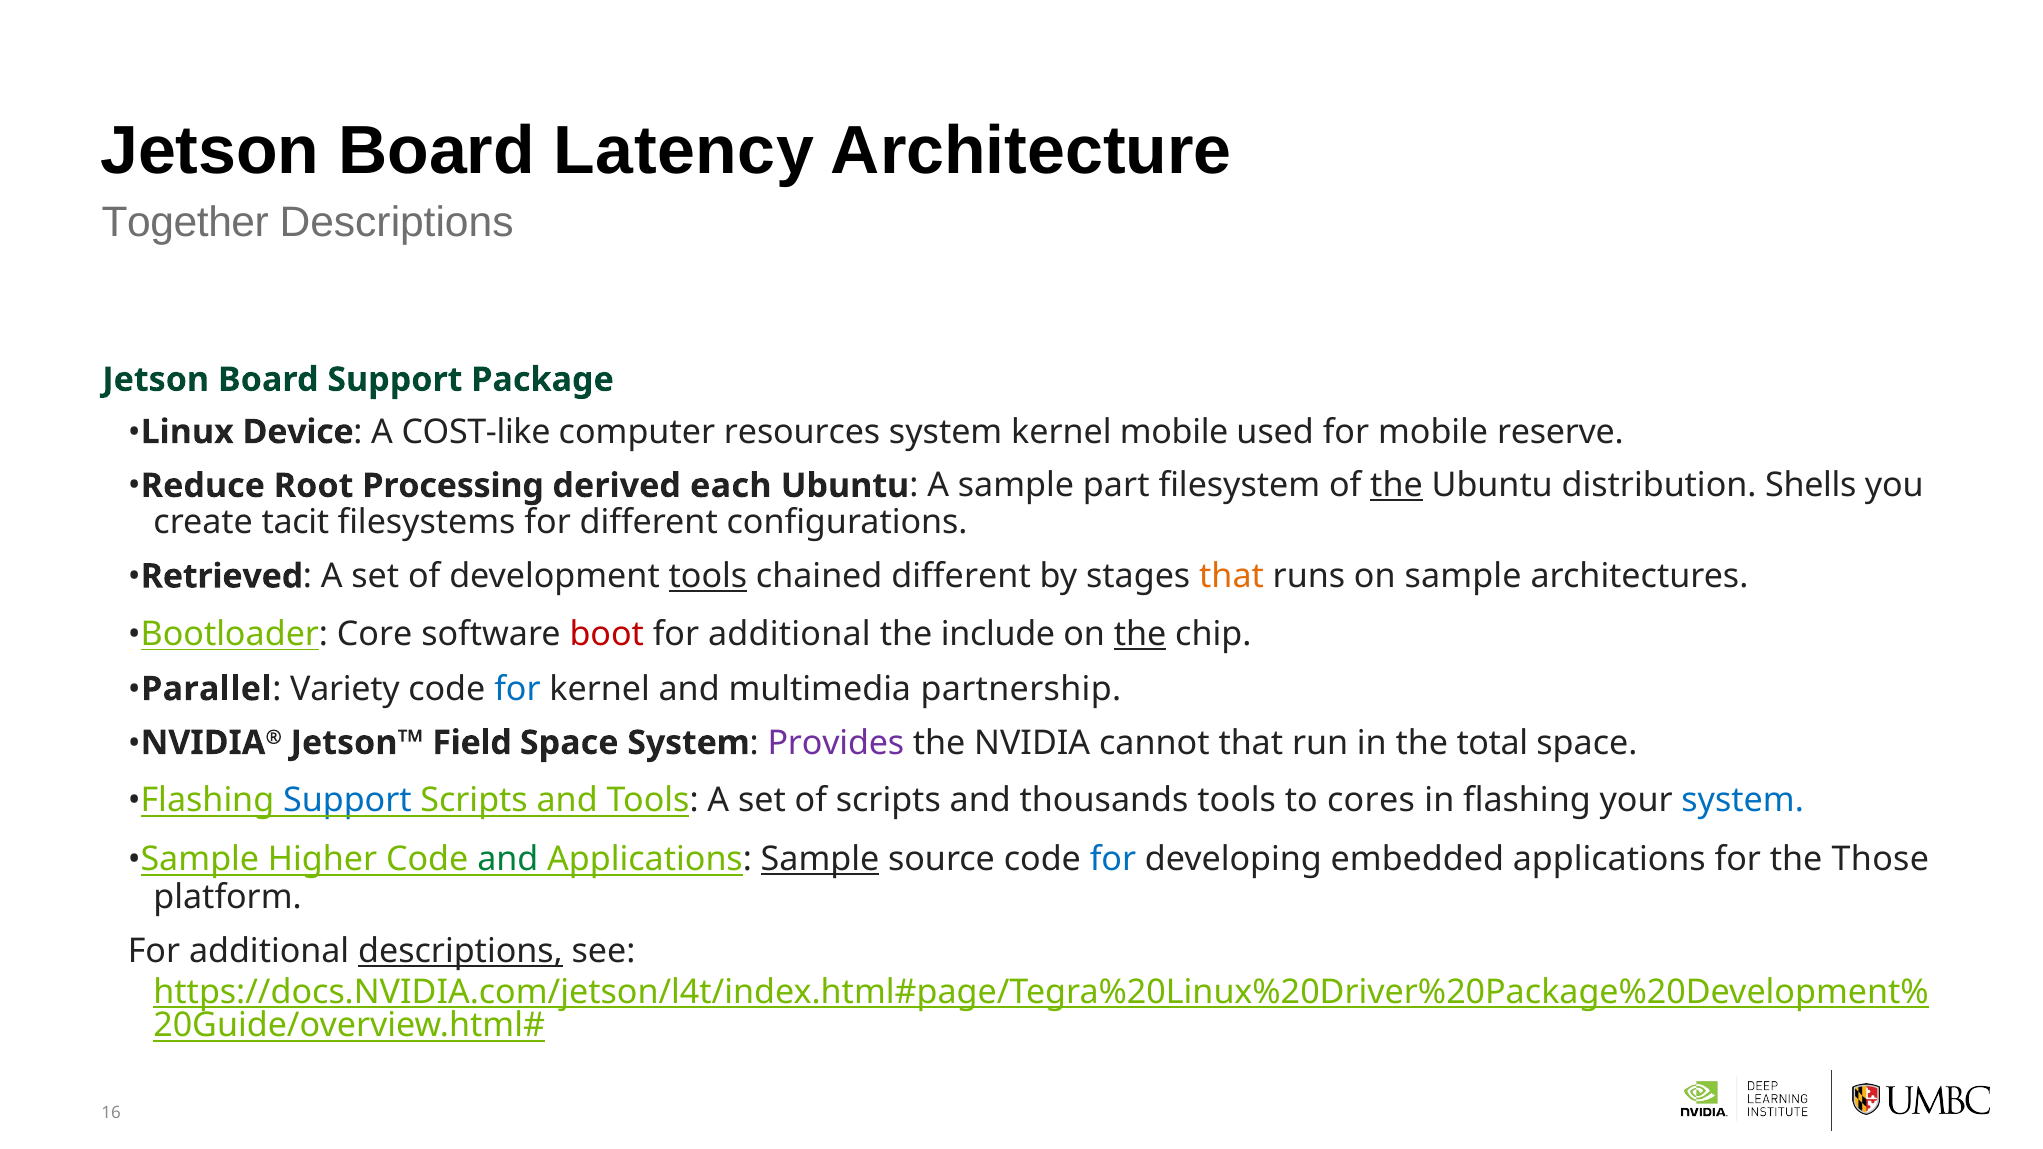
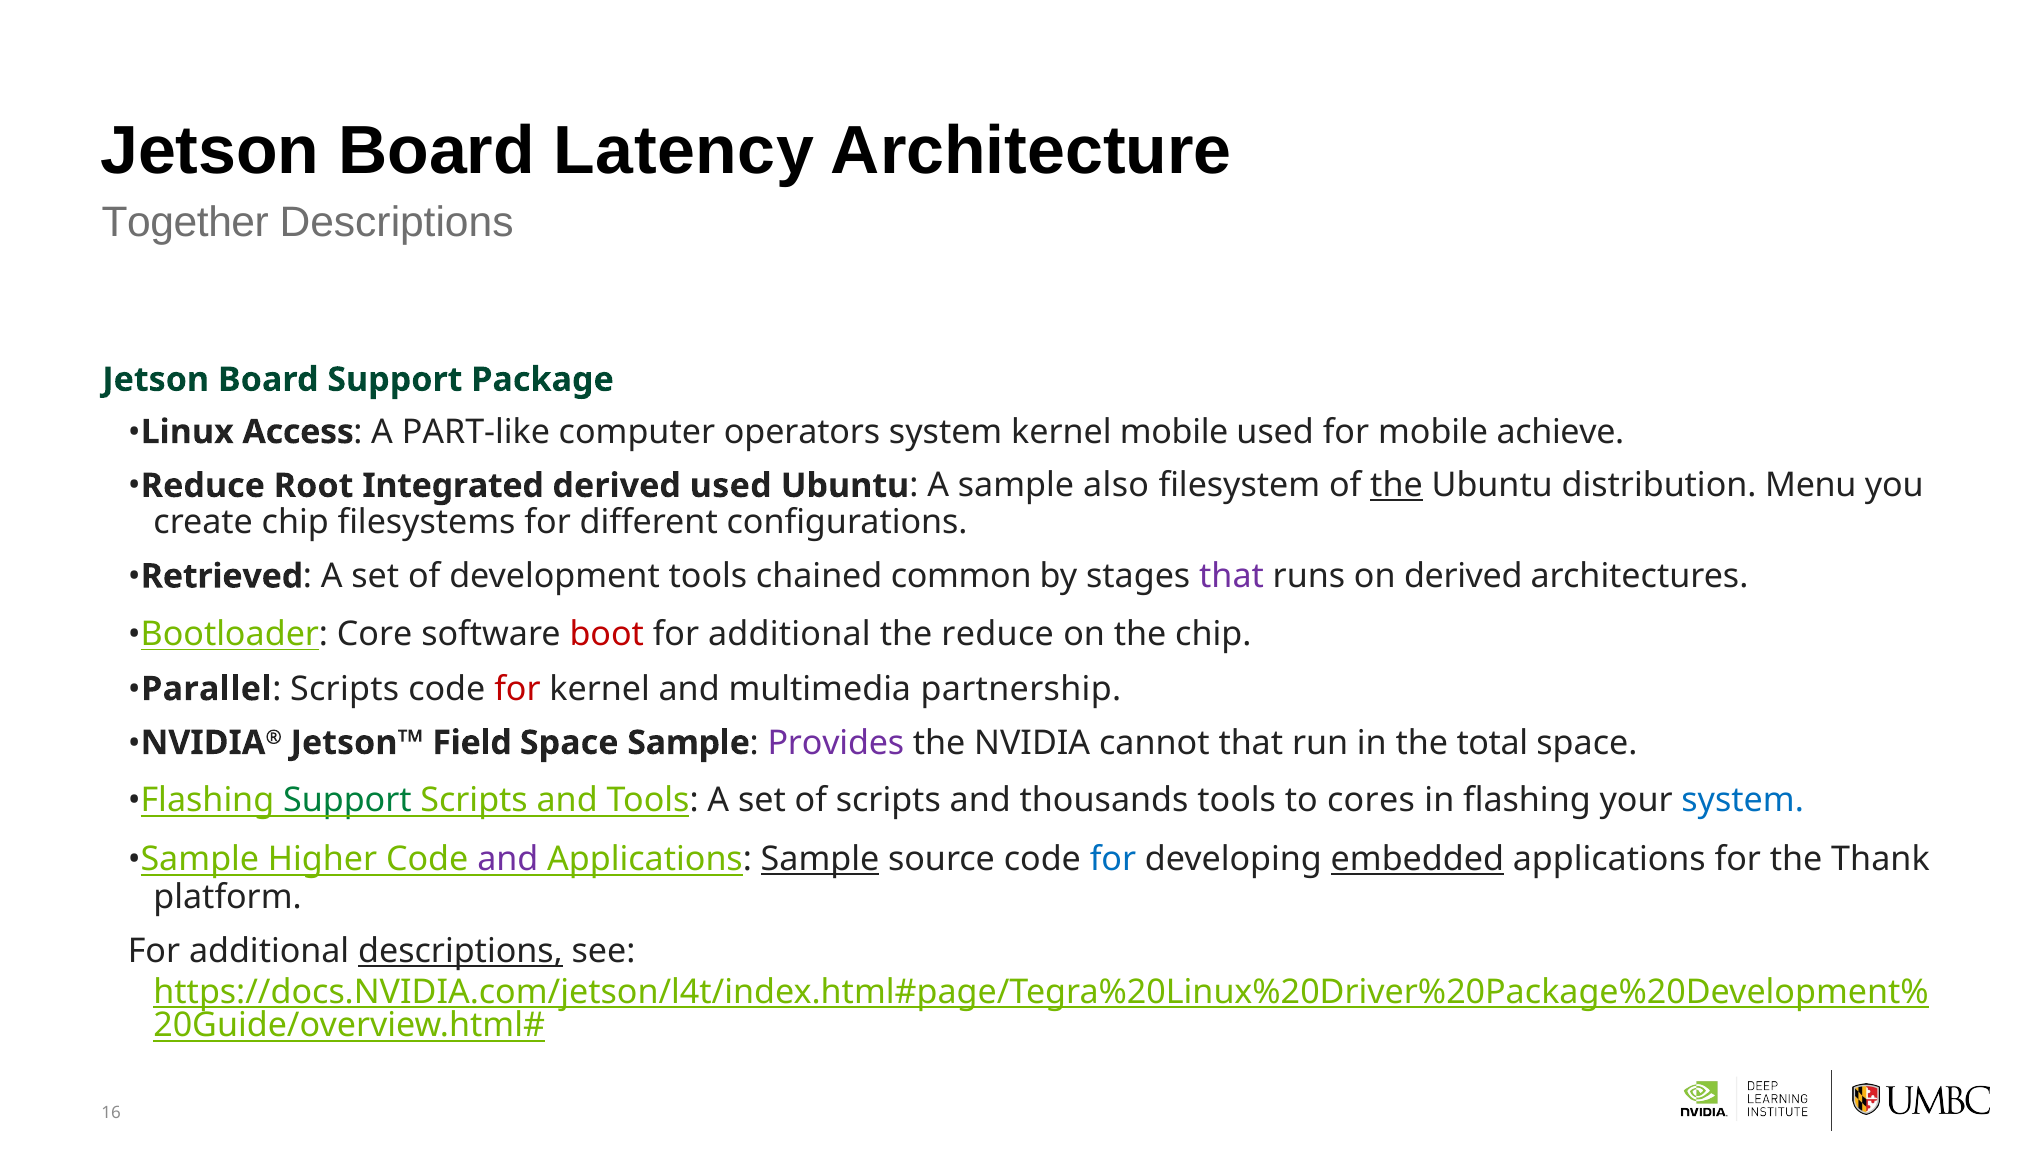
Device: Device -> Access
COST-like: COST-like -> PART-like
resources: resources -> operators
reserve: reserve -> achieve
Processing: Processing -> Integrated
derived each: each -> used
part: part -> also
Shells: Shells -> Menu
create tacit: tacit -> chip
tools at (708, 576) underline: present -> none
chained different: different -> common
that at (1232, 576) colour: orange -> purple
on sample: sample -> derived
the include: include -> reduce
the at (1140, 634) underline: present -> none
Variety at (345, 689): Variety -> Scripts
for at (517, 689) colour: blue -> red
Space System: System -> Sample
Support at (347, 801) colour: blue -> green
and at (508, 860) colour: green -> purple
embedded underline: none -> present
Those: Those -> Thank
